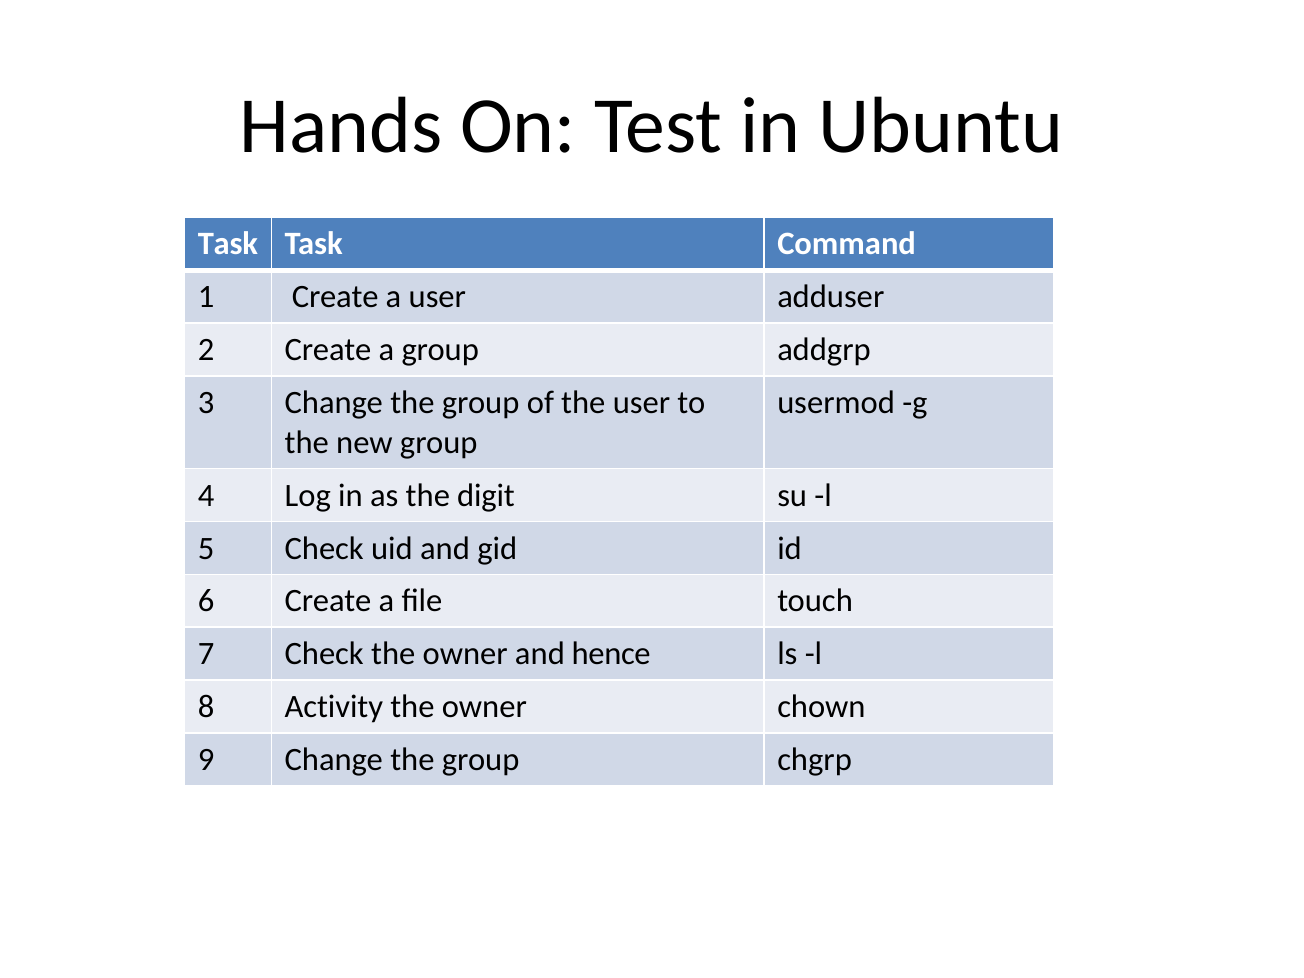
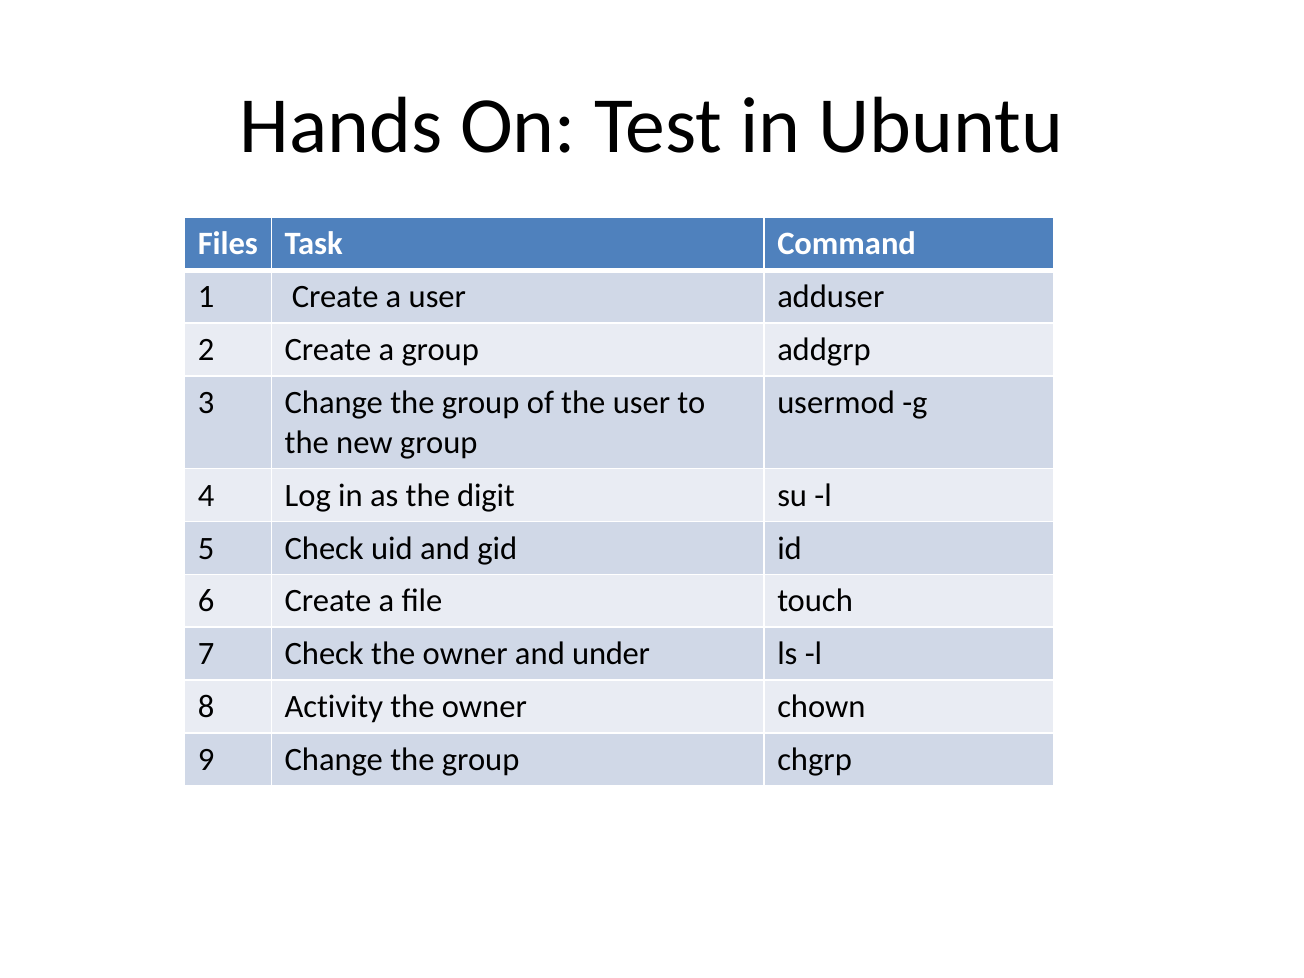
Task at (228, 244): Task -> Files
hence: hence -> under
